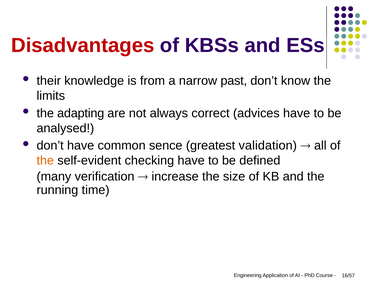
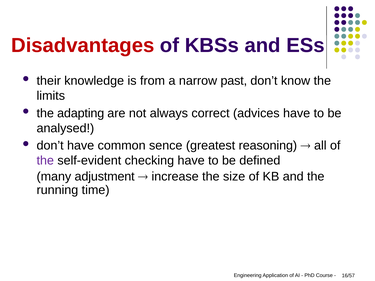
validation: validation -> reasoning
the at (45, 161) colour: orange -> purple
verification: verification -> adjustment
